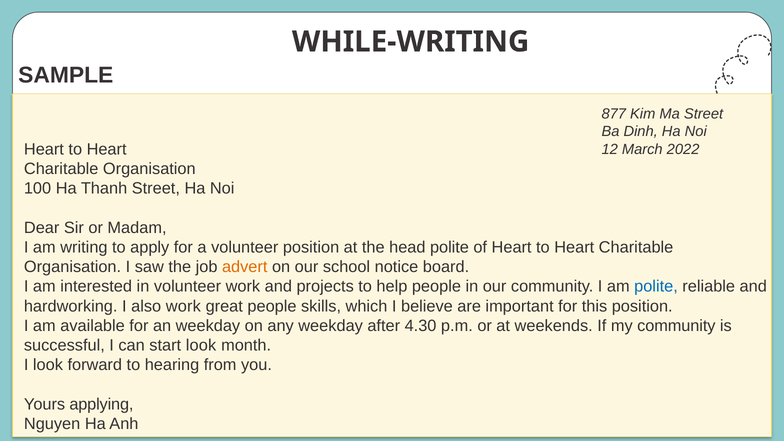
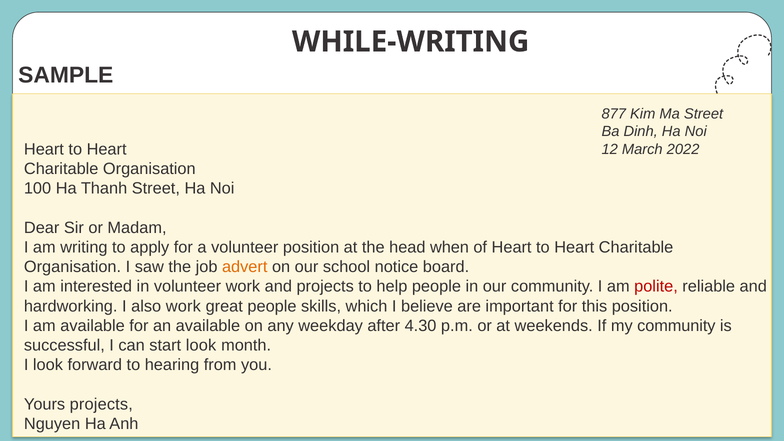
head polite: polite -> when
polite at (656, 286) colour: blue -> red
an weekday: weekday -> available
Yours applying: applying -> projects
